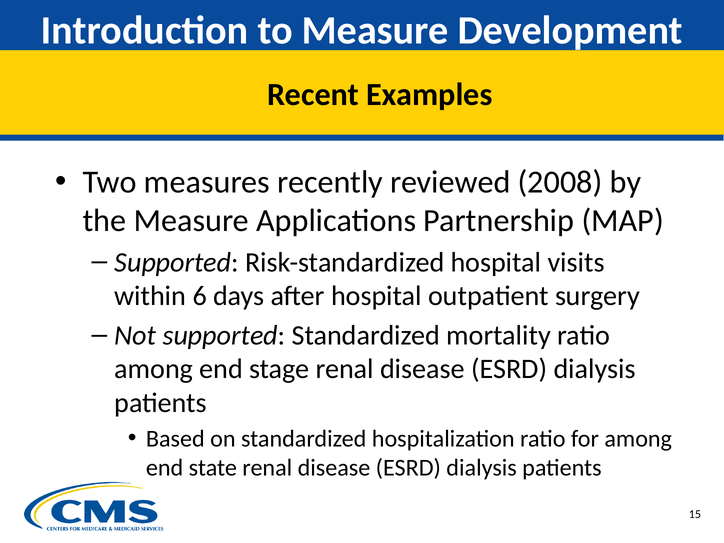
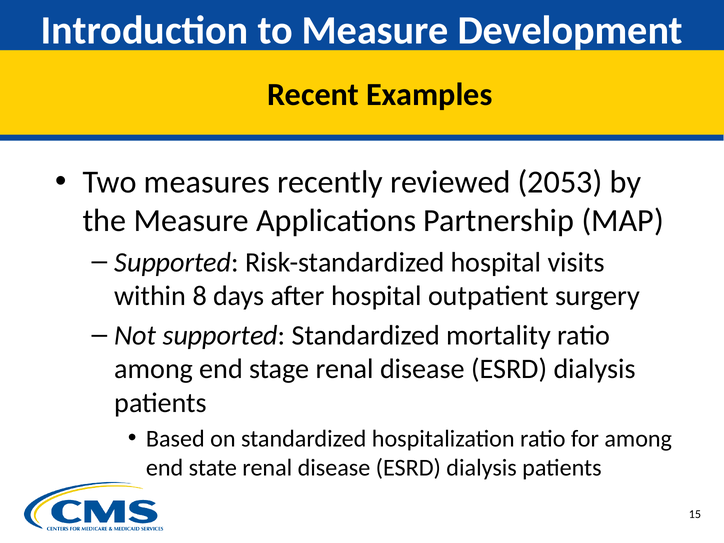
2008: 2008 -> 2053
6: 6 -> 8
